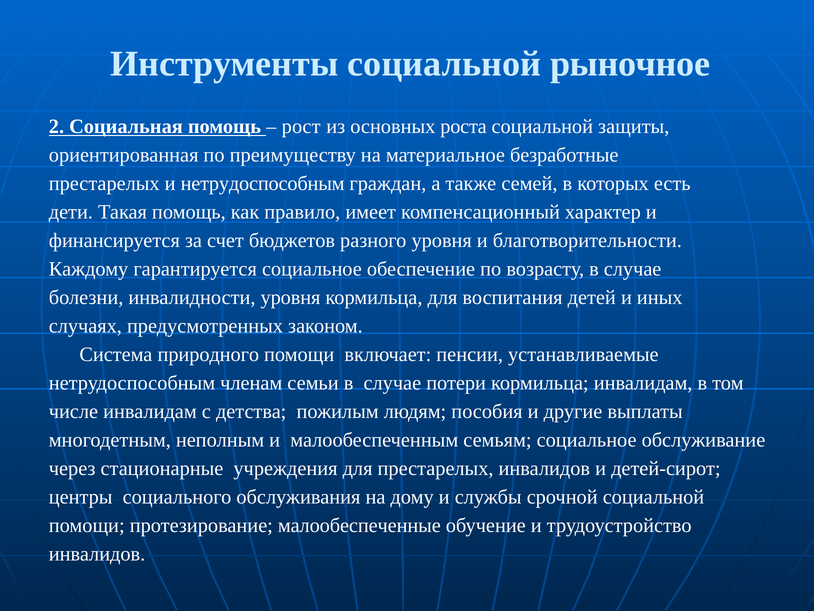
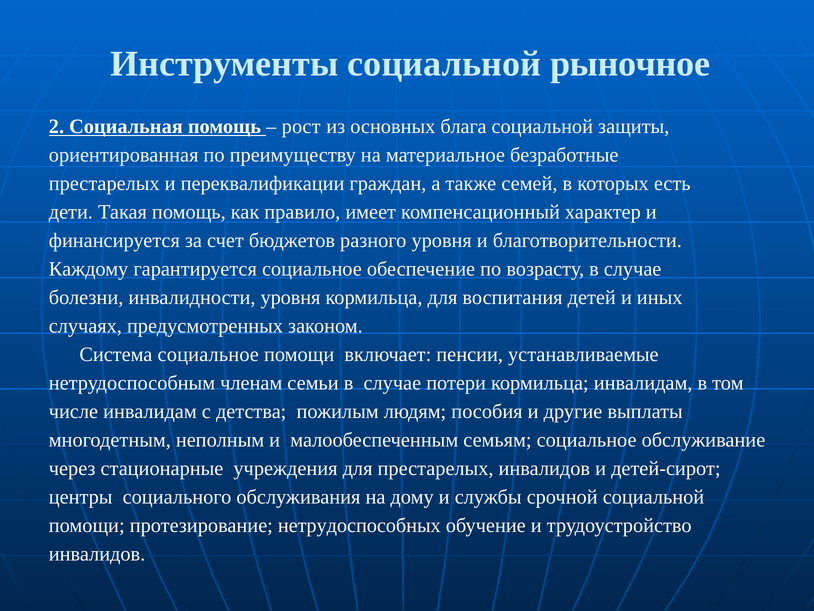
роста: роста -> блага
и нетрудоспособным: нетрудоспособным -> переквалификации
Система природного: природного -> социальное
малообеспеченные: малообеспеченные -> нетрудоспособных
